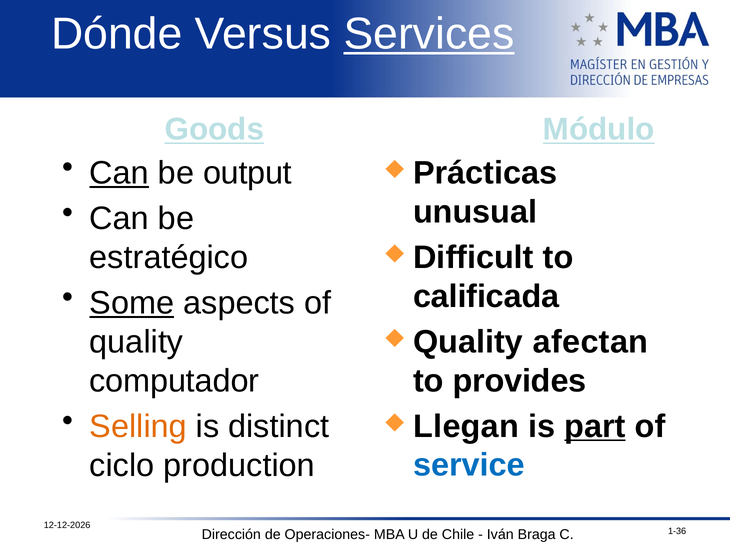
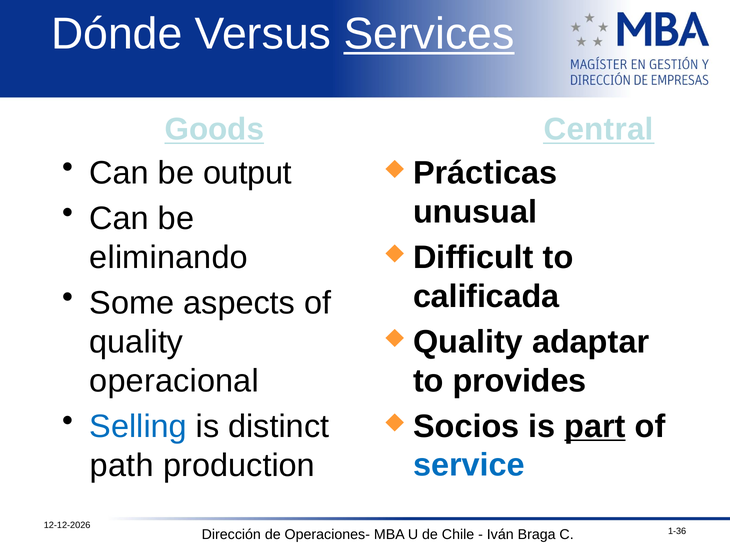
Módulo: Módulo -> Central
Can at (119, 173) underline: present -> none
estratégico: estratégico -> eliminando
Some underline: present -> none
afectan: afectan -> adaptar
computador: computador -> operacional
Selling colour: orange -> blue
Llegan: Llegan -> Socios
ciclo: ciclo -> path
